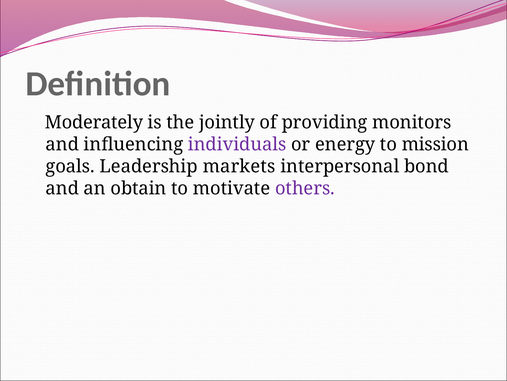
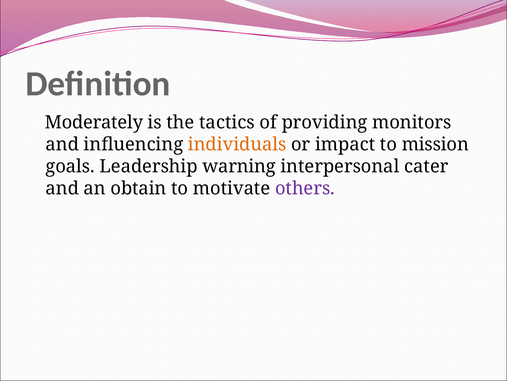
jointly: jointly -> tactics
individuals colour: purple -> orange
energy: energy -> impact
markets: markets -> warning
bond: bond -> cater
